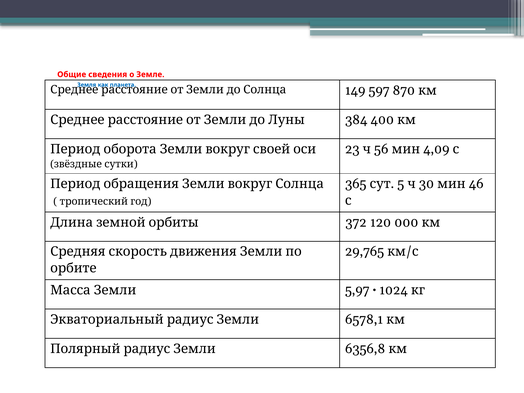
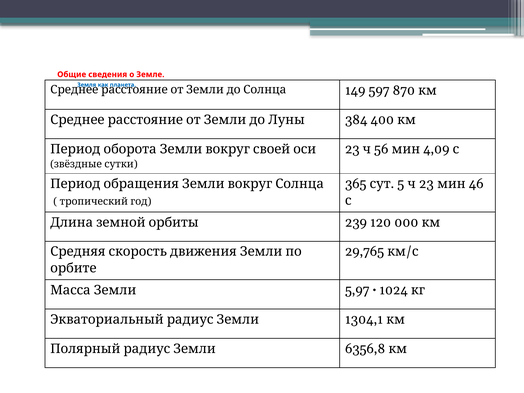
5 30: 30 -> 23
372: 372 -> 239
6578,1: 6578,1 -> 1304,1
